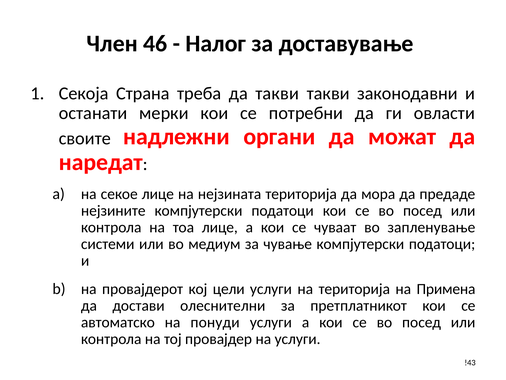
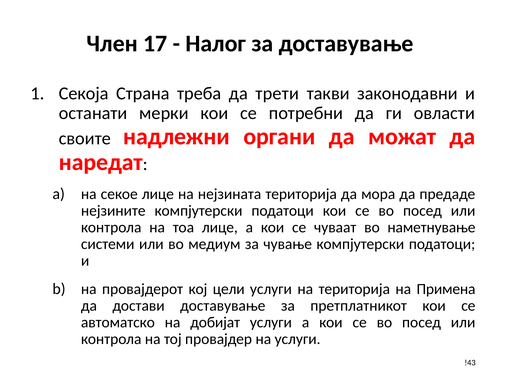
46: 46 -> 17
да такви: такви -> трети
запленување: запленување -> наметнување
достави олеснителни: олеснителни -> доставување
понуди: понуди -> добијат
